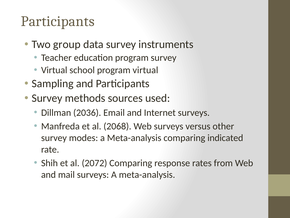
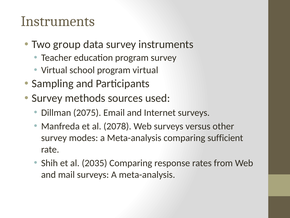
Participants at (58, 21): Participants -> Instruments
2036: 2036 -> 2075
2068: 2068 -> 2078
indicated: indicated -> sufficient
2072: 2072 -> 2035
